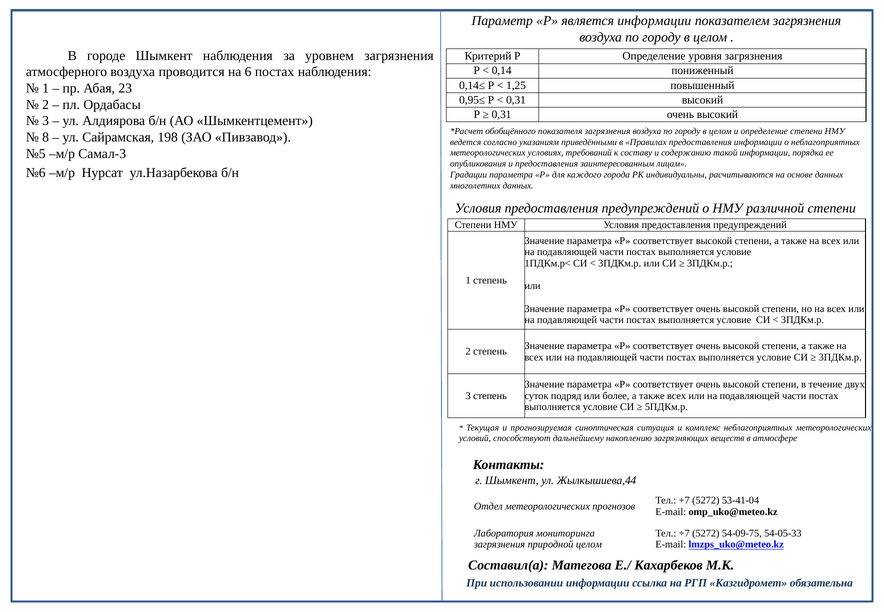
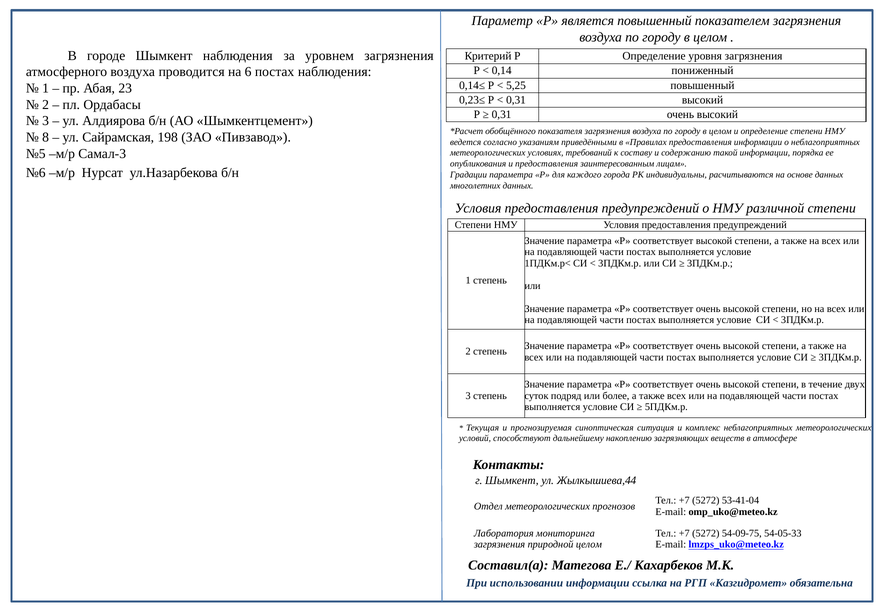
является информации: информации -> повышенный
1,25: 1,25 -> 5,25
0,95≤: 0,95≤ -> 0,23≤
